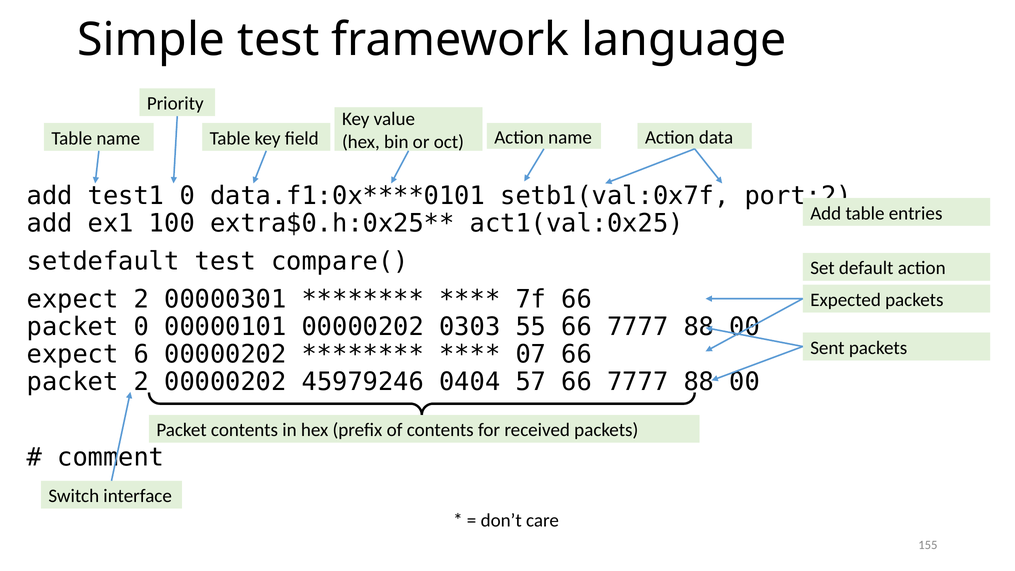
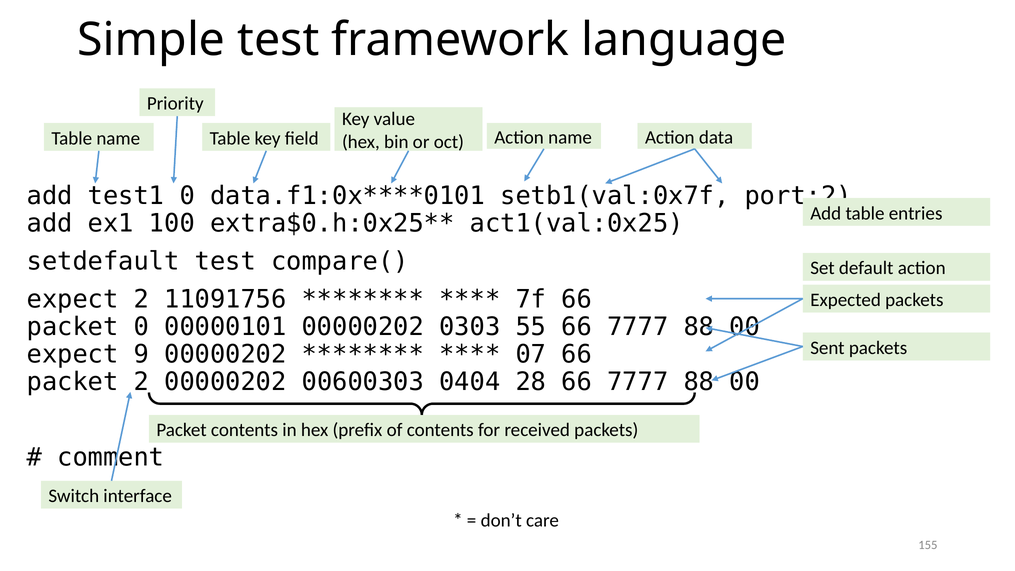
00000301: 00000301 -> 11091756
6: 6 -> 9
45979246: 45979246 -> 00600303
57: 57 -> 28
